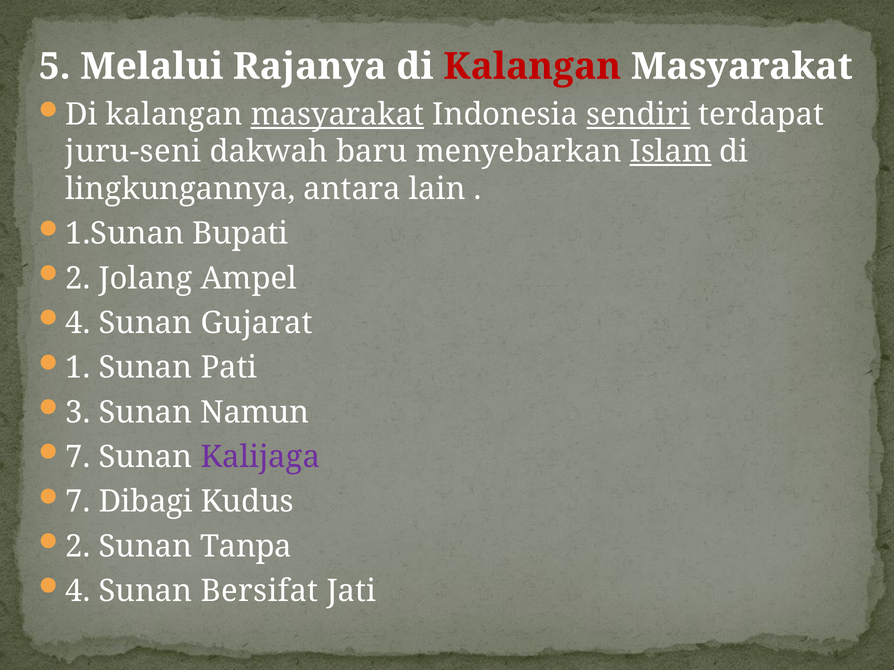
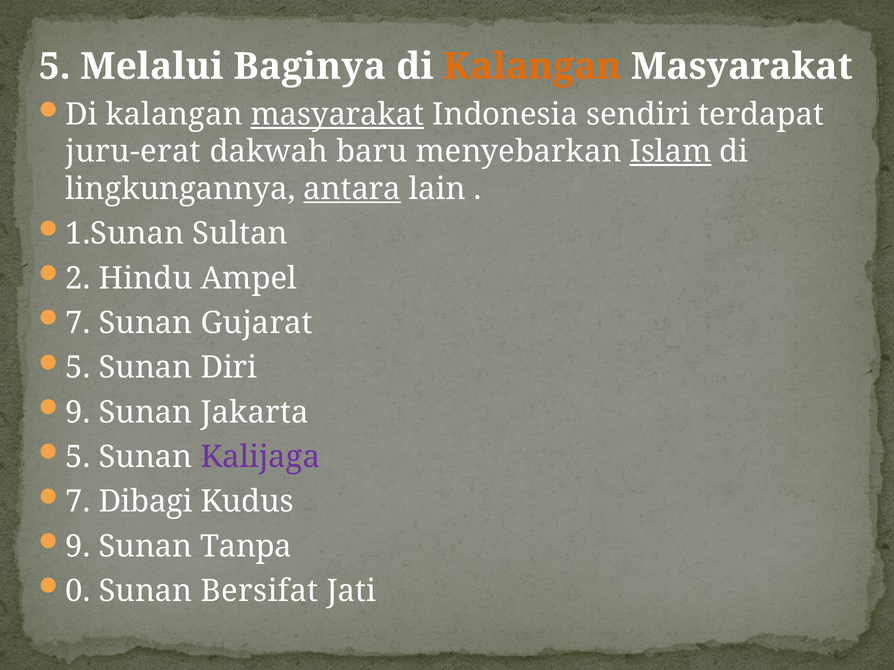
Rajanya: Rajanya -> Baginya
Kalangan at (532, 67) colour: red -> orange
sendiri underline: present -> none
juru-seni: juru-seni -> juru-erat
antara underline: none -> present
Bupati: Bupati -> Sultan
Jolang: Jolang -> Hindu
4 at (78, 323): 4 -> 7
1 at (78, 368): 1 -> 5
Pati: Pati -> Diri
3 at (78, 413): 3 -> 9
Namun: Namun -> Jakarta
7 at (78, 457): 7 -> 5
2 at (78, 547): 2 -> 9
4 at (78, 591): 4 -> 0
